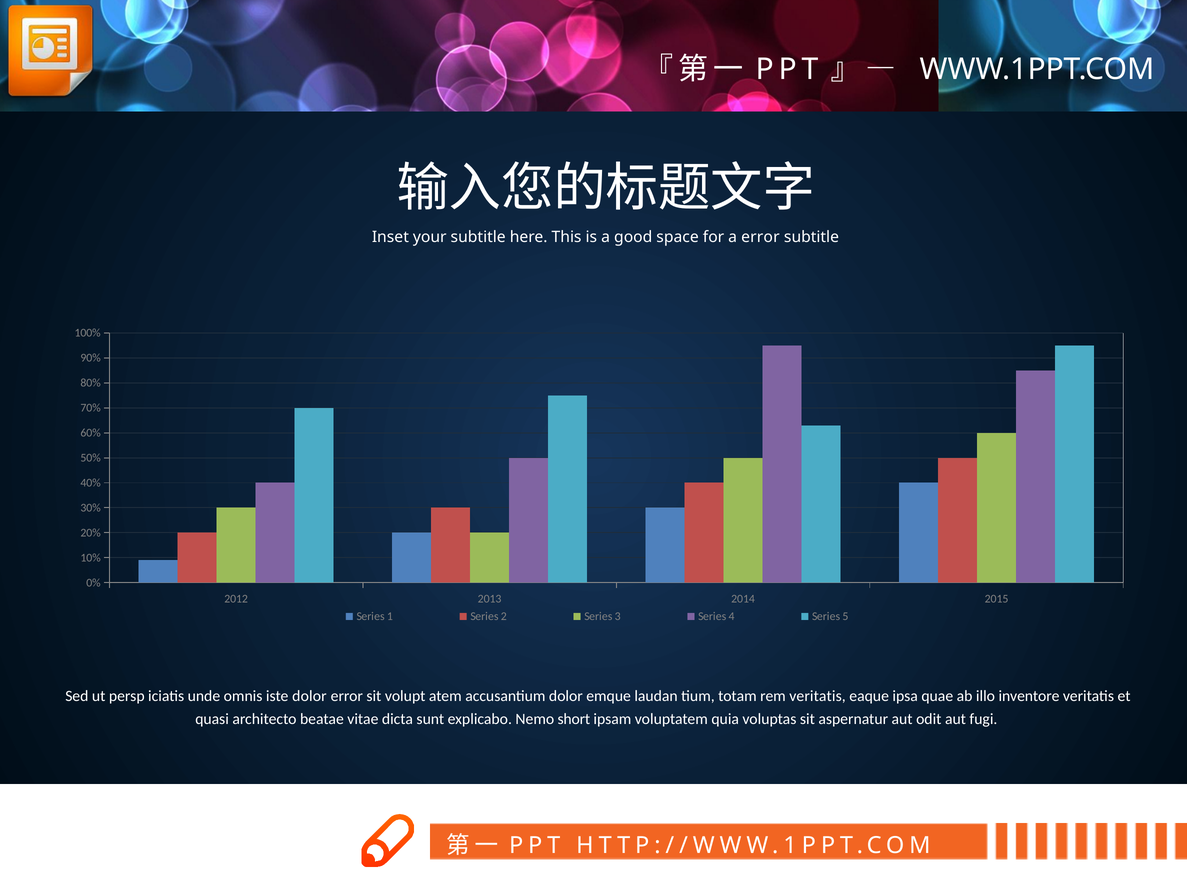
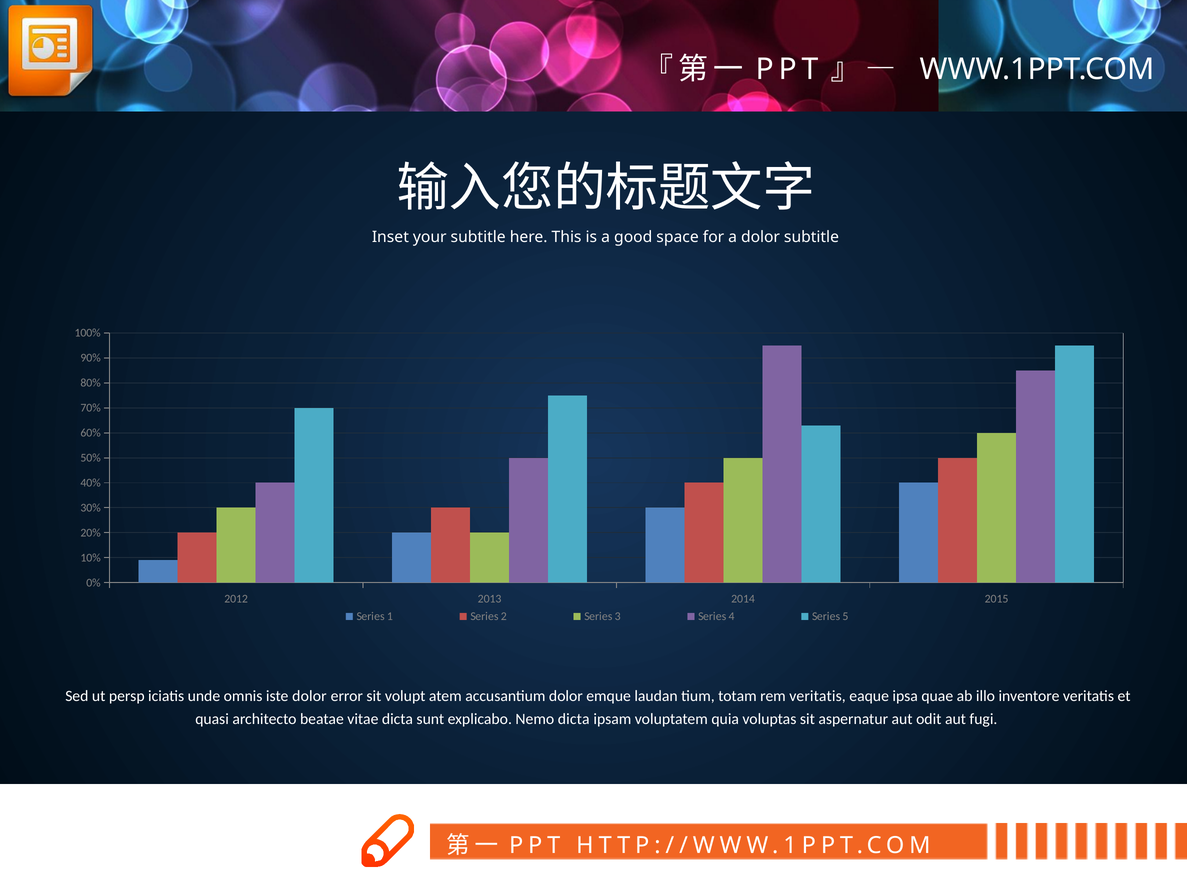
a error: error -> dolor
Nemo short: short -> dicta
